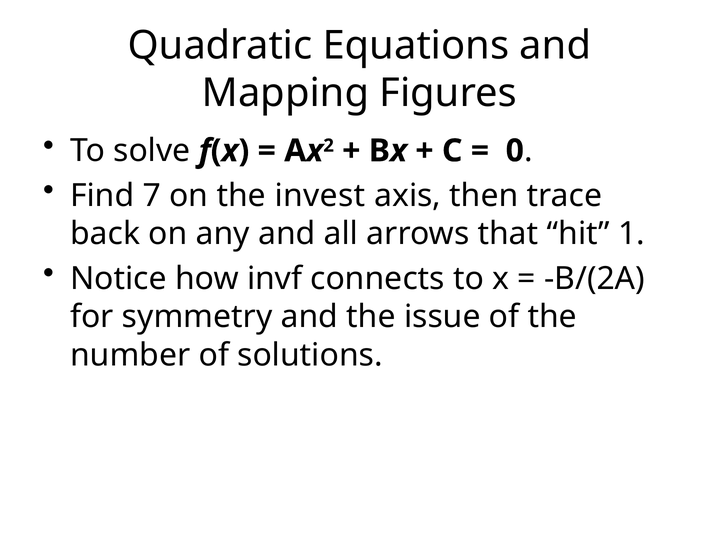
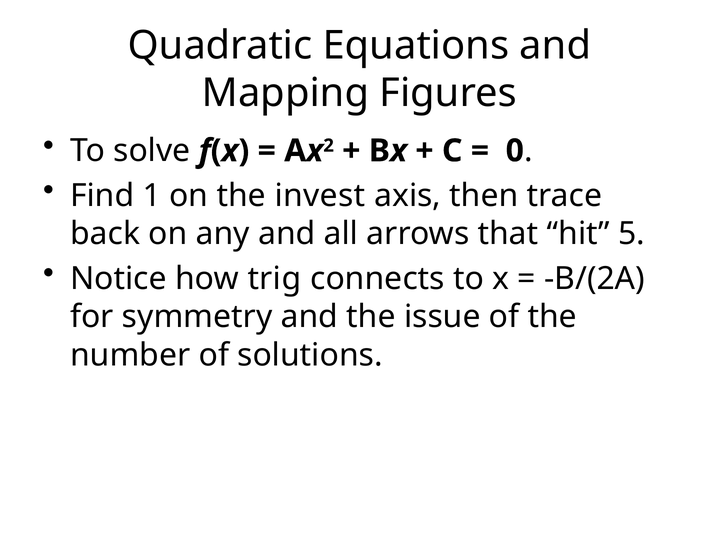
7: 7 -> 1
1: 1 -> 5
invf: invf -> trig
